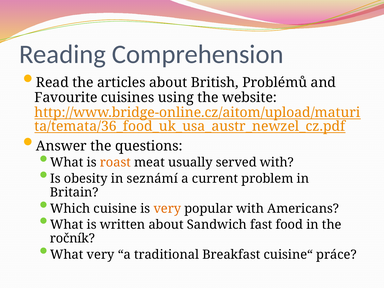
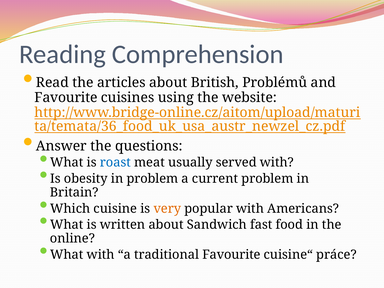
roast colour: orange -> blue
in seznámí: seznámí -> problem
ročník: ročník -> online
What very: very -> with
traditional Breakfast: Breakfast -> Favourite
